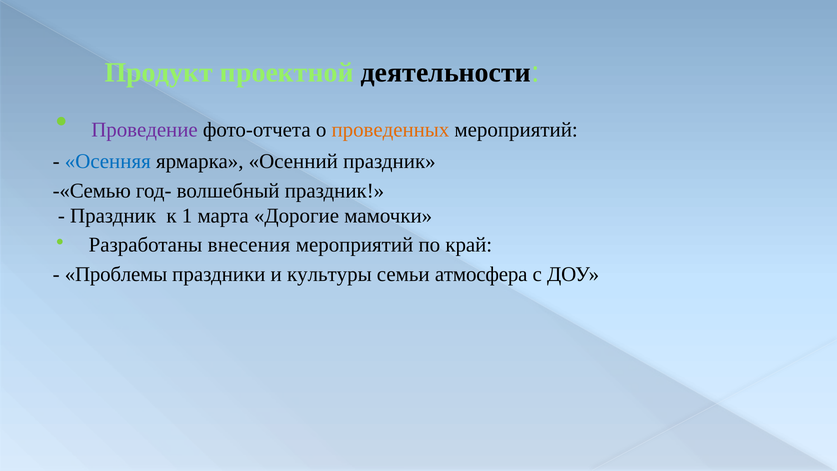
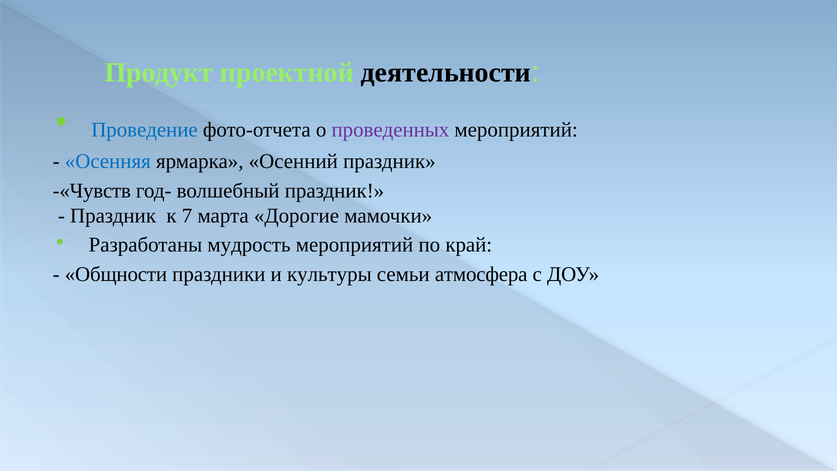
Проведение colour: purple -> blue
проведенных colour: orange -> purple
-«Семью: -«Семью -> -«Чувств
1: 1 -> 7
внесения: внесения -> мудрость
Проблемы: Проблемы -> Общности
